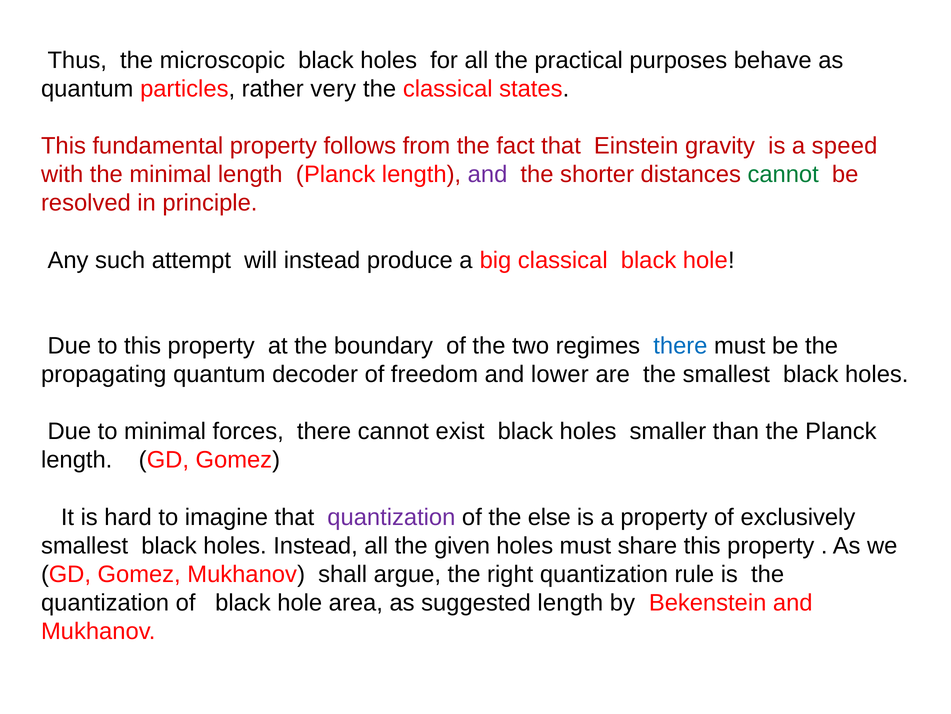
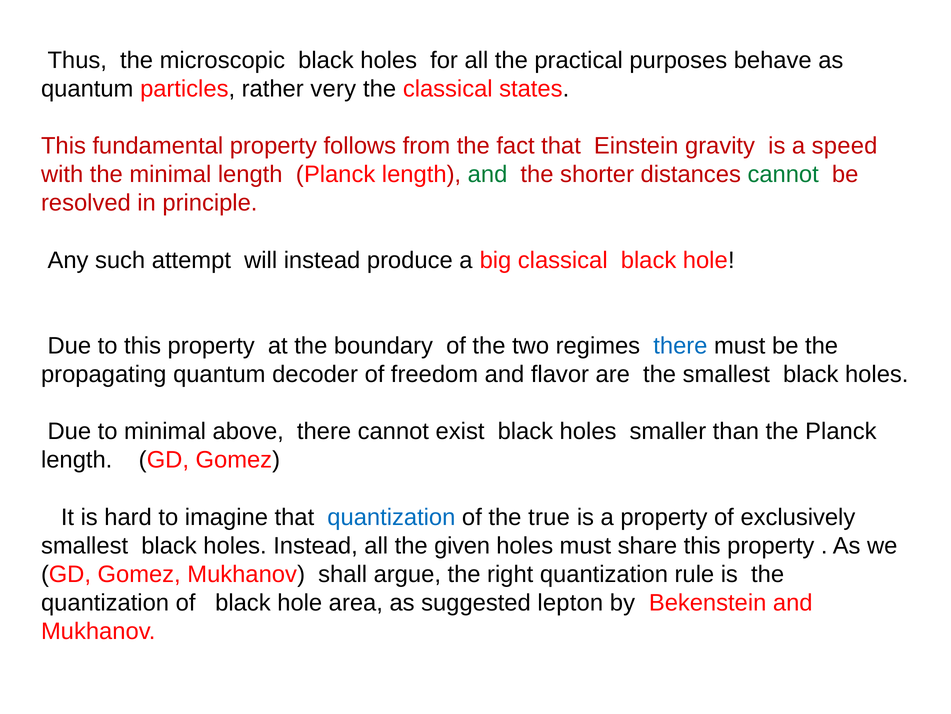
and at (488, 174) colour: purple -> green
lower: lower -> flavor
forces: forces -> above
quantization at (391, 517) colour: purple -> blue
else: else -> true
suggested length: length -> lepton
